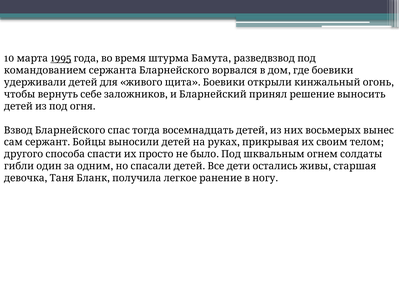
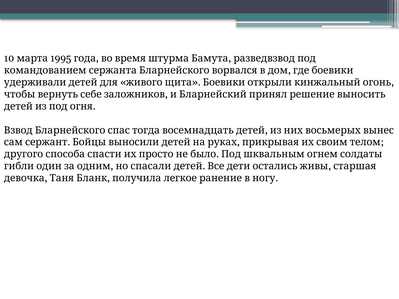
1995 underline: present -> none
